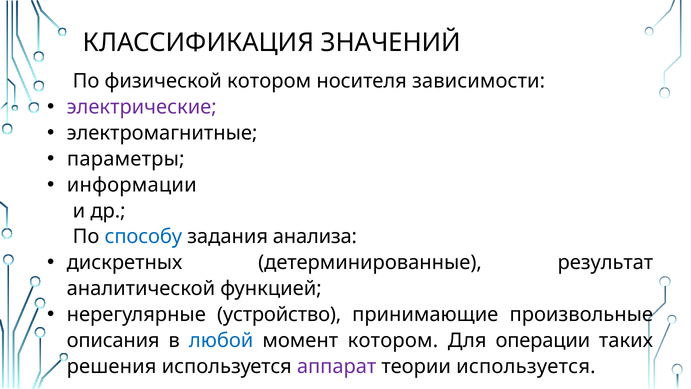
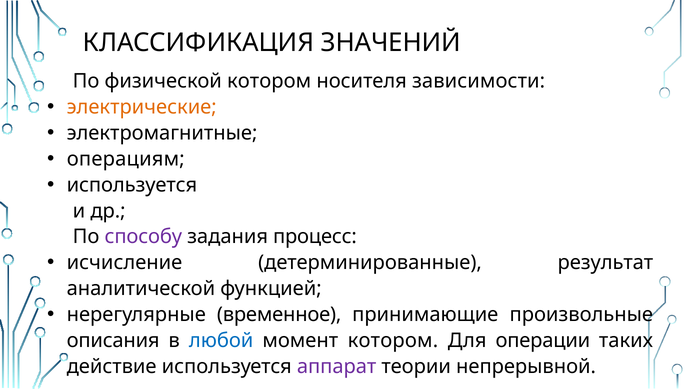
электрические colour: purple -> orange
параметры: параметры -> операциям
информации at (132, 185): информации -> используется
способу colour: blue -> purple
анализа: анализа -> процесс
дискретных: дискретных -> исчисление
устройство: устройство -> временное
решения: решения -> действие
теории используется: используется -> непрерывной
